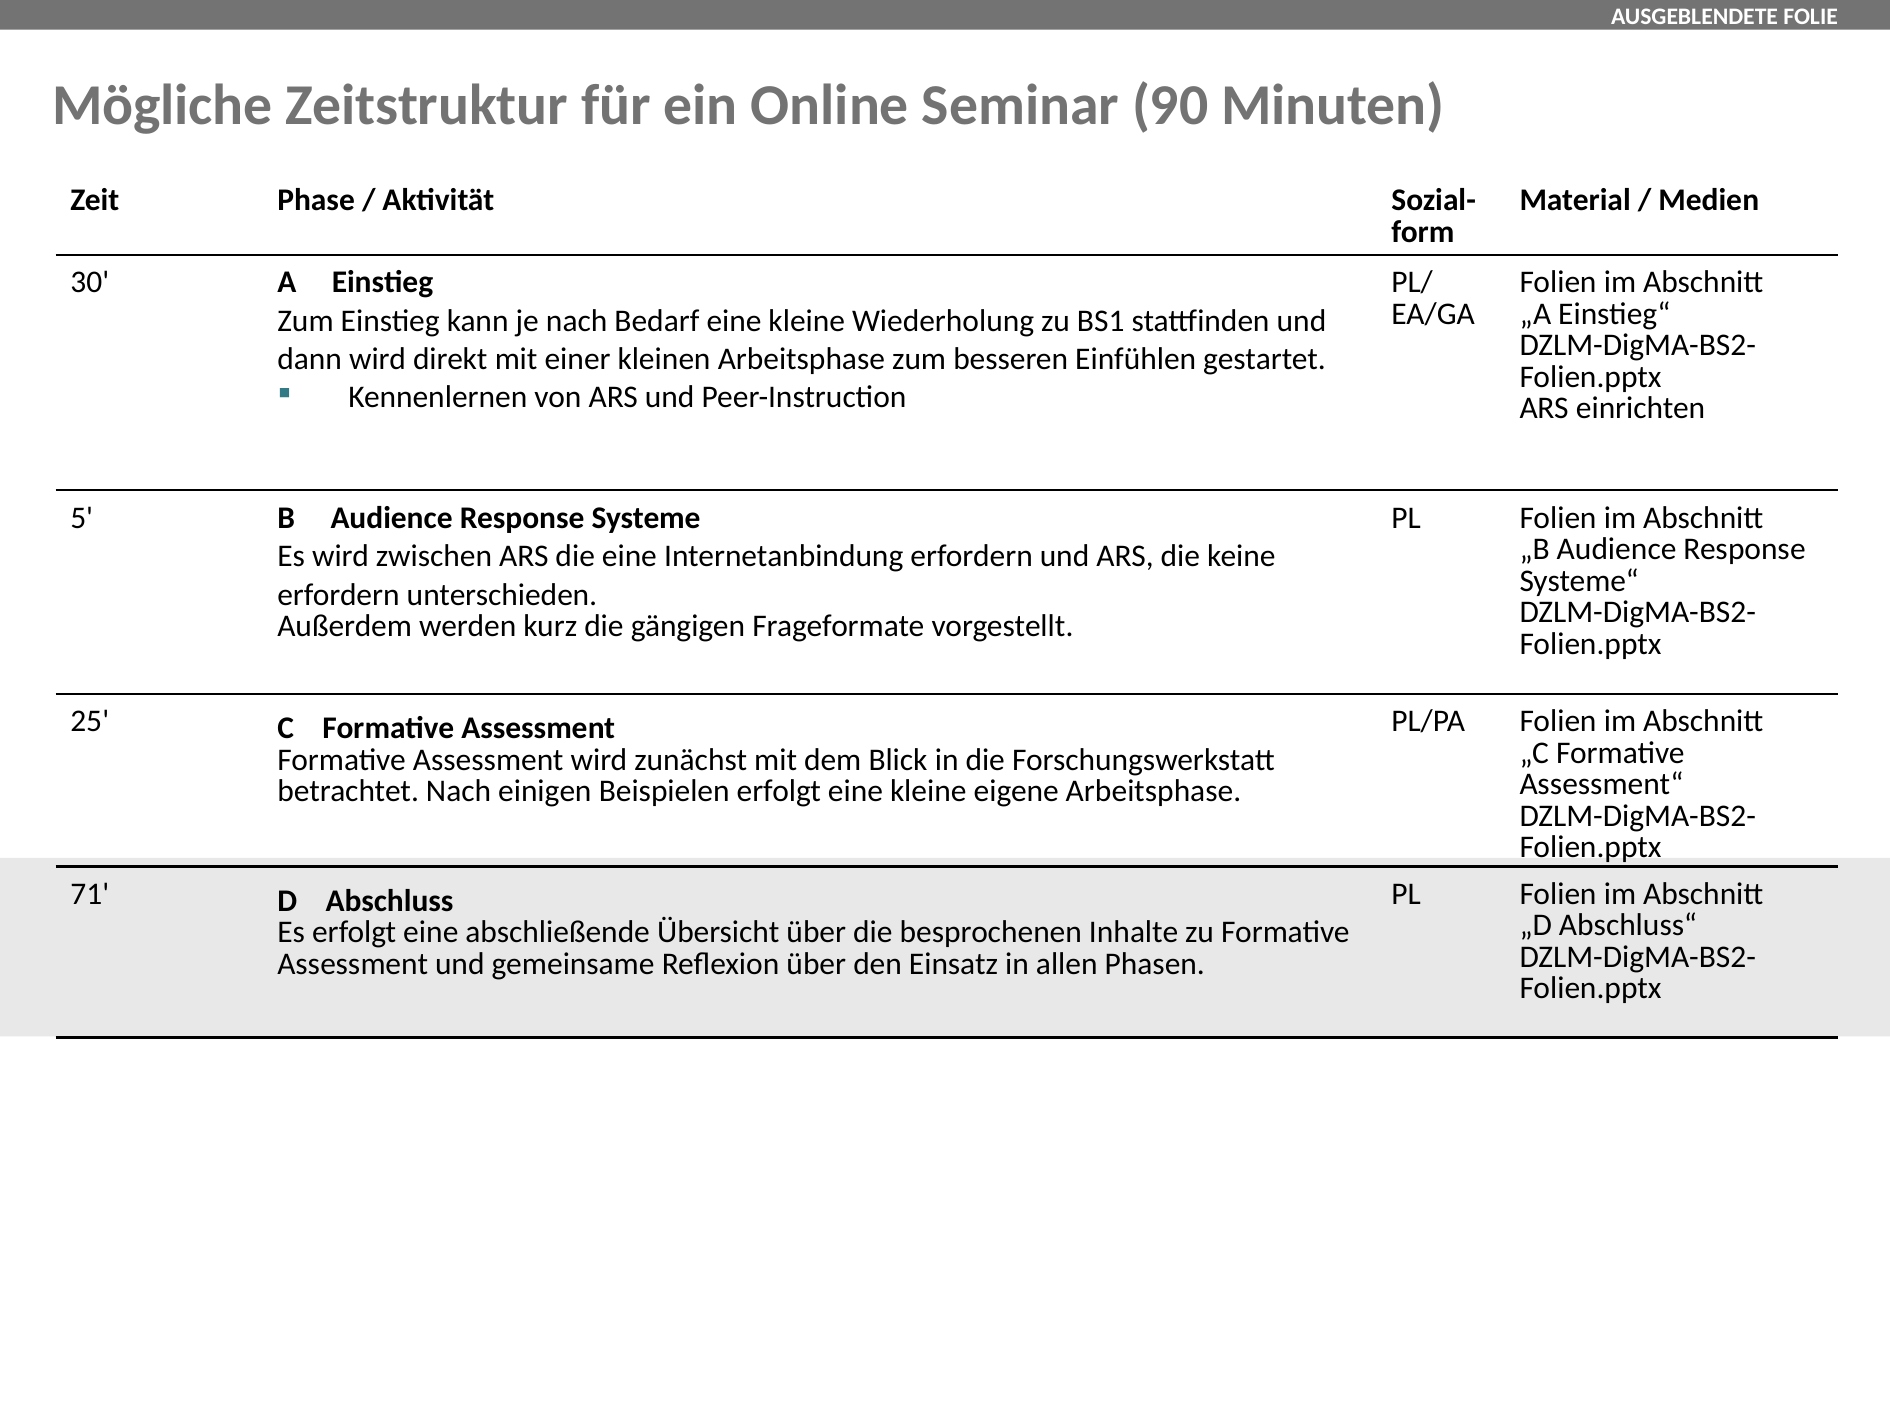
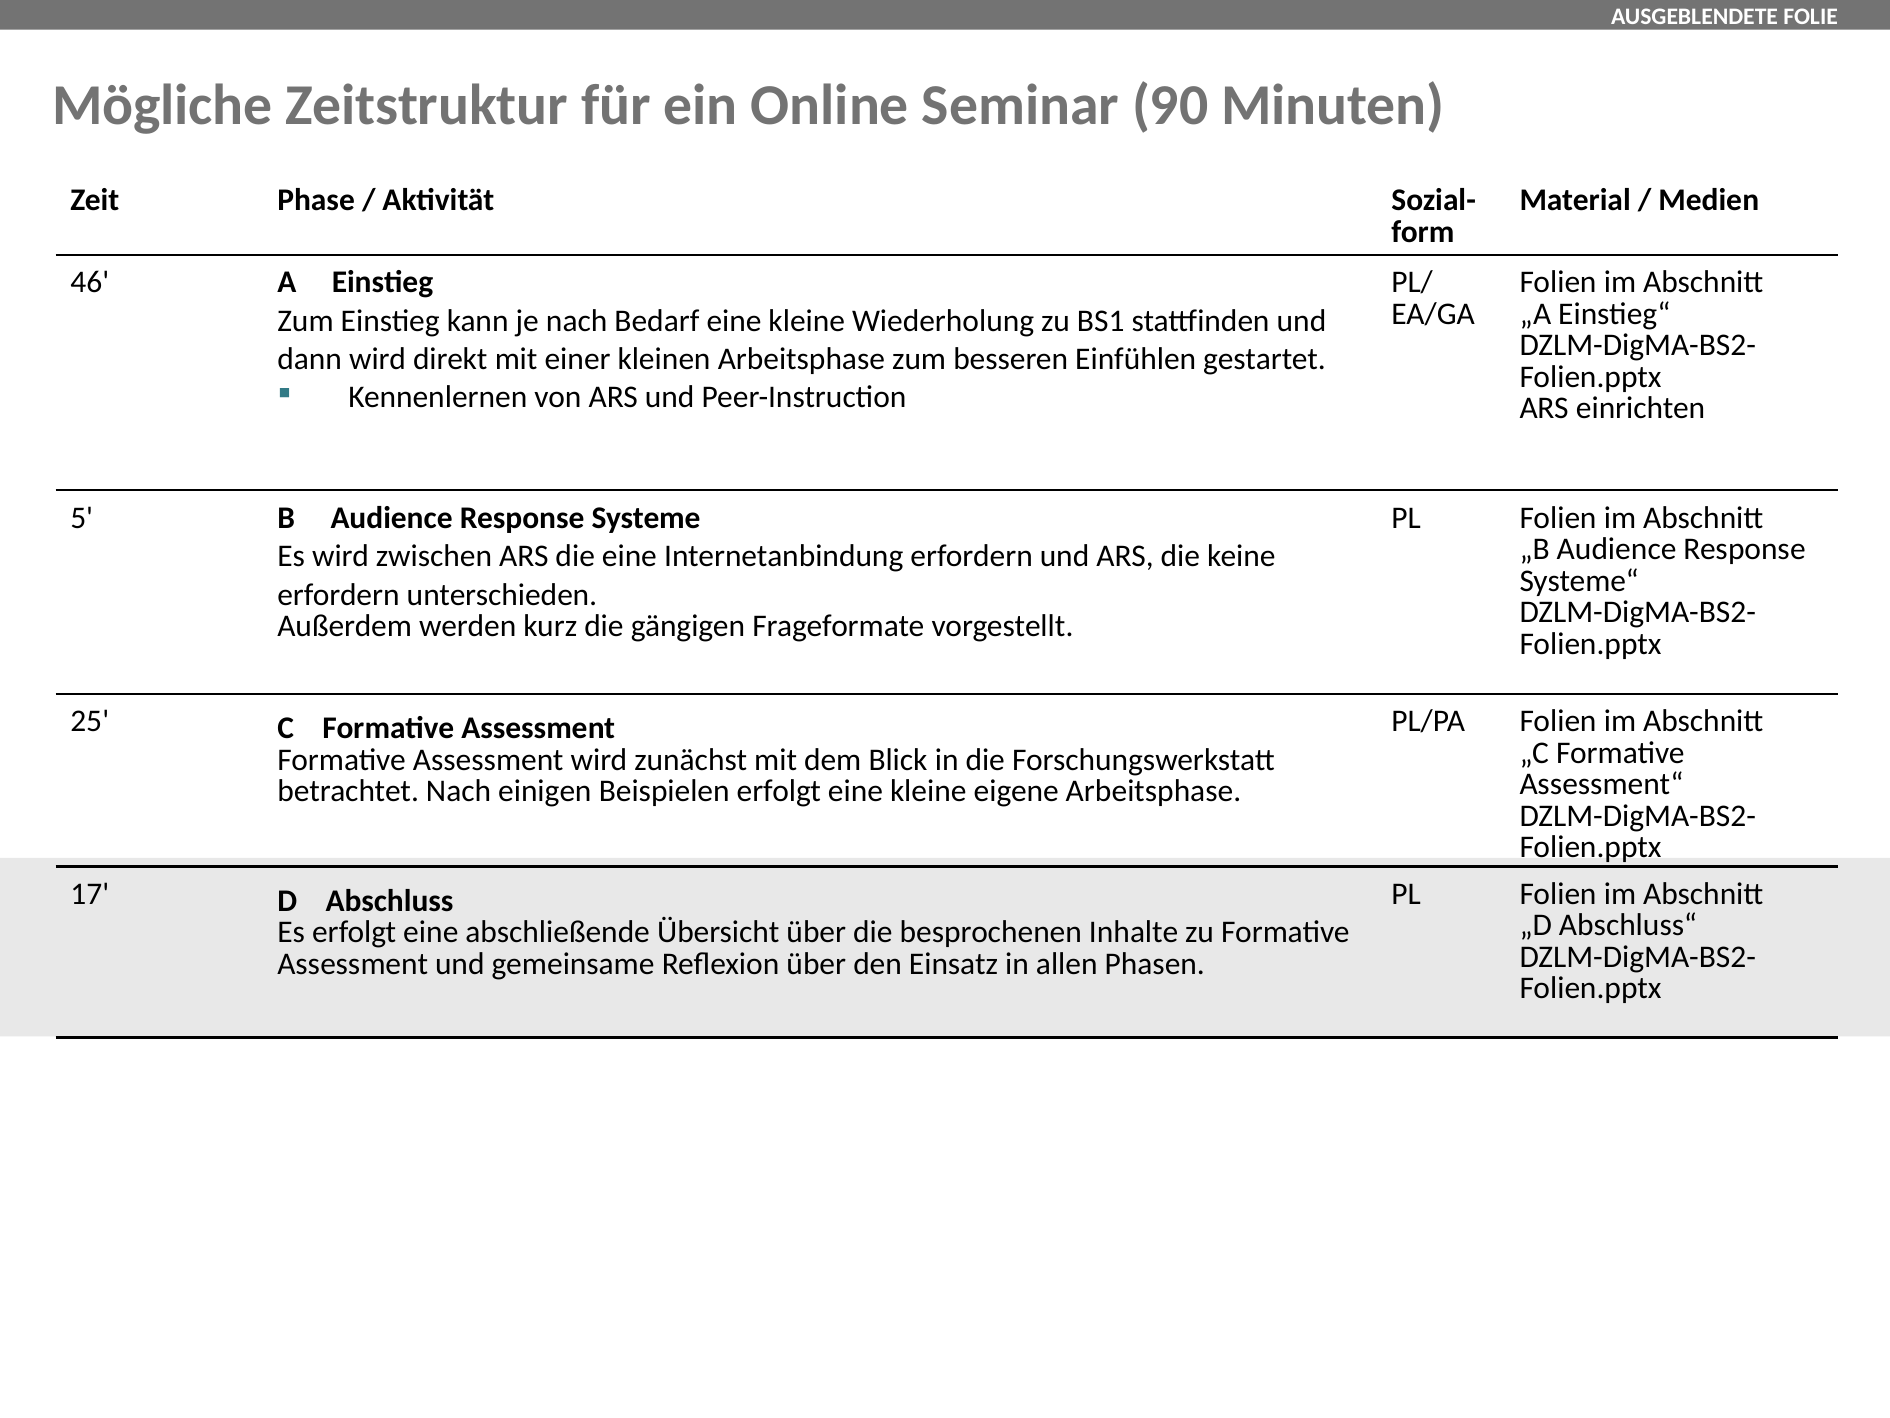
30: 30 -> 46
71: 71 -> 17
